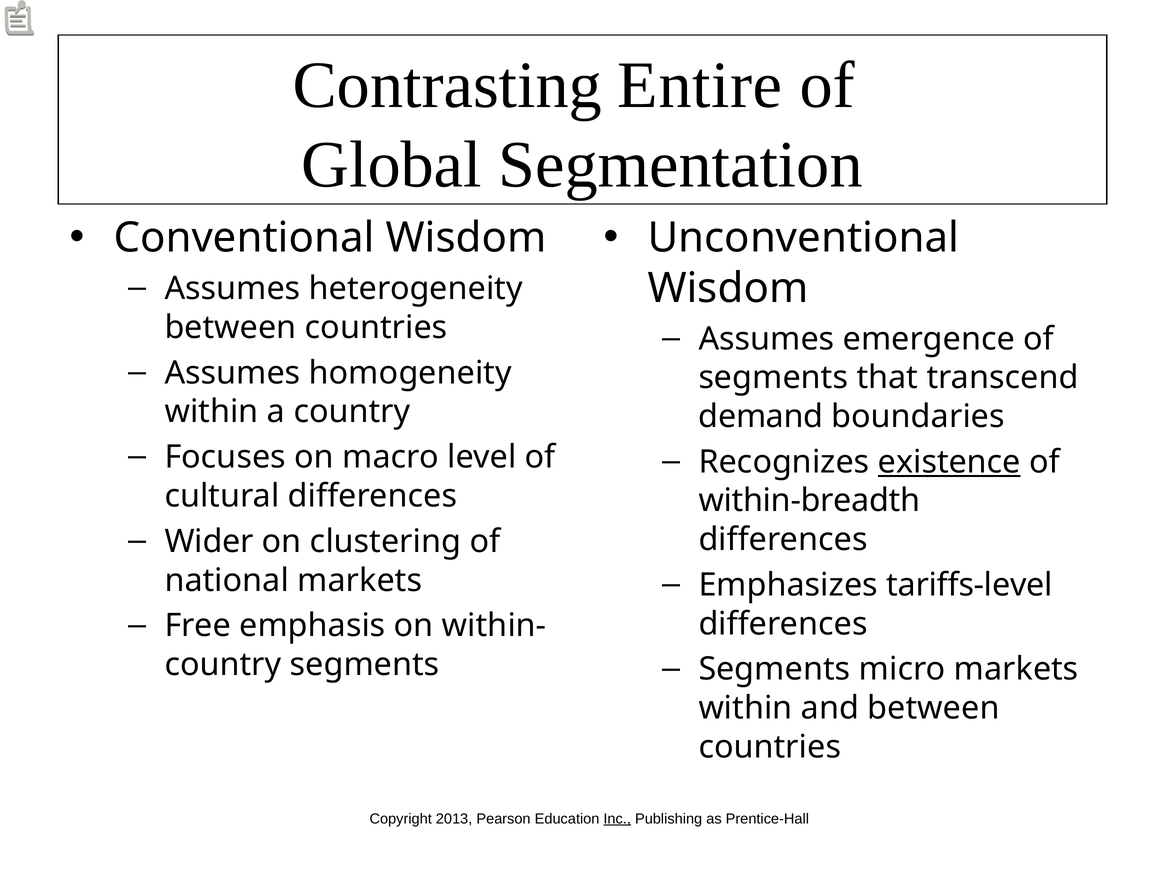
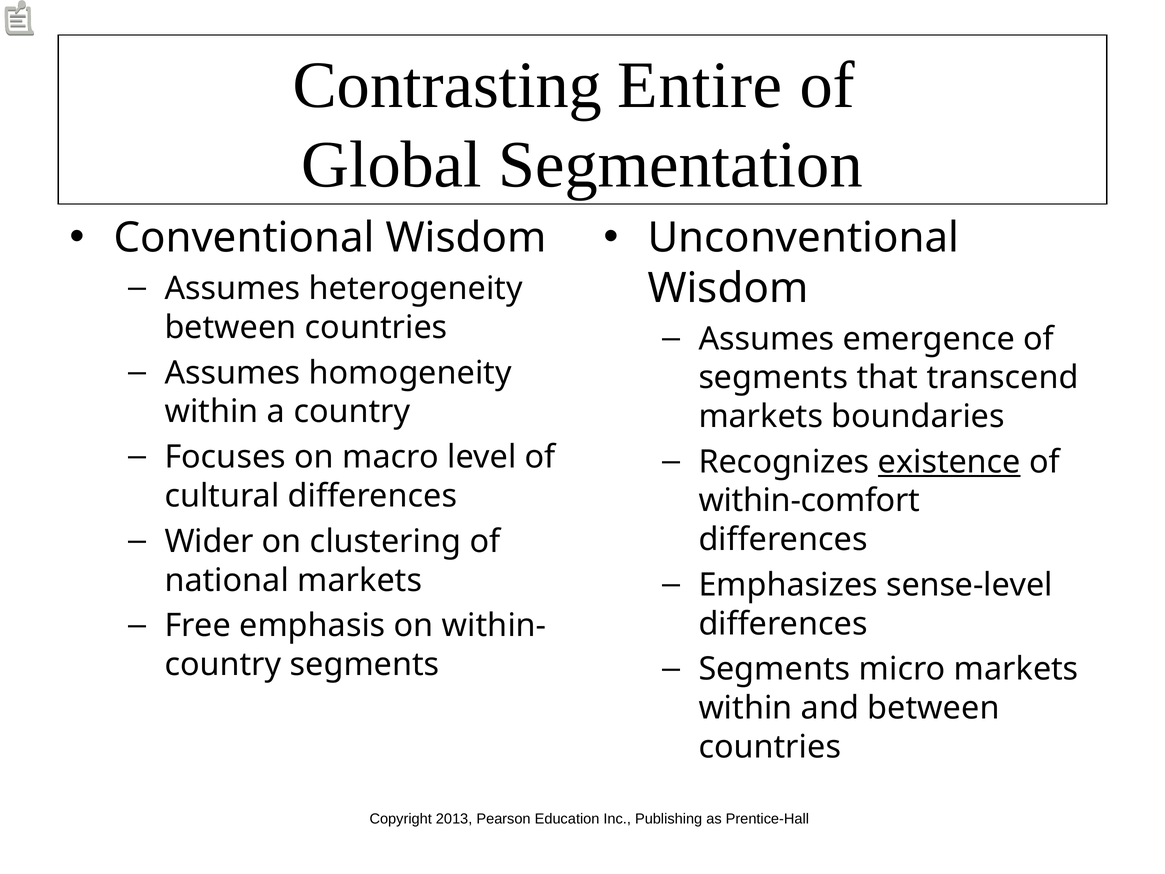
demand at (761, 416): demand -> markets
within-breadth: within-breadth -> within-comfort
tariffs-level: tariffs-level -> sense-level
Inc underline: present -> none
